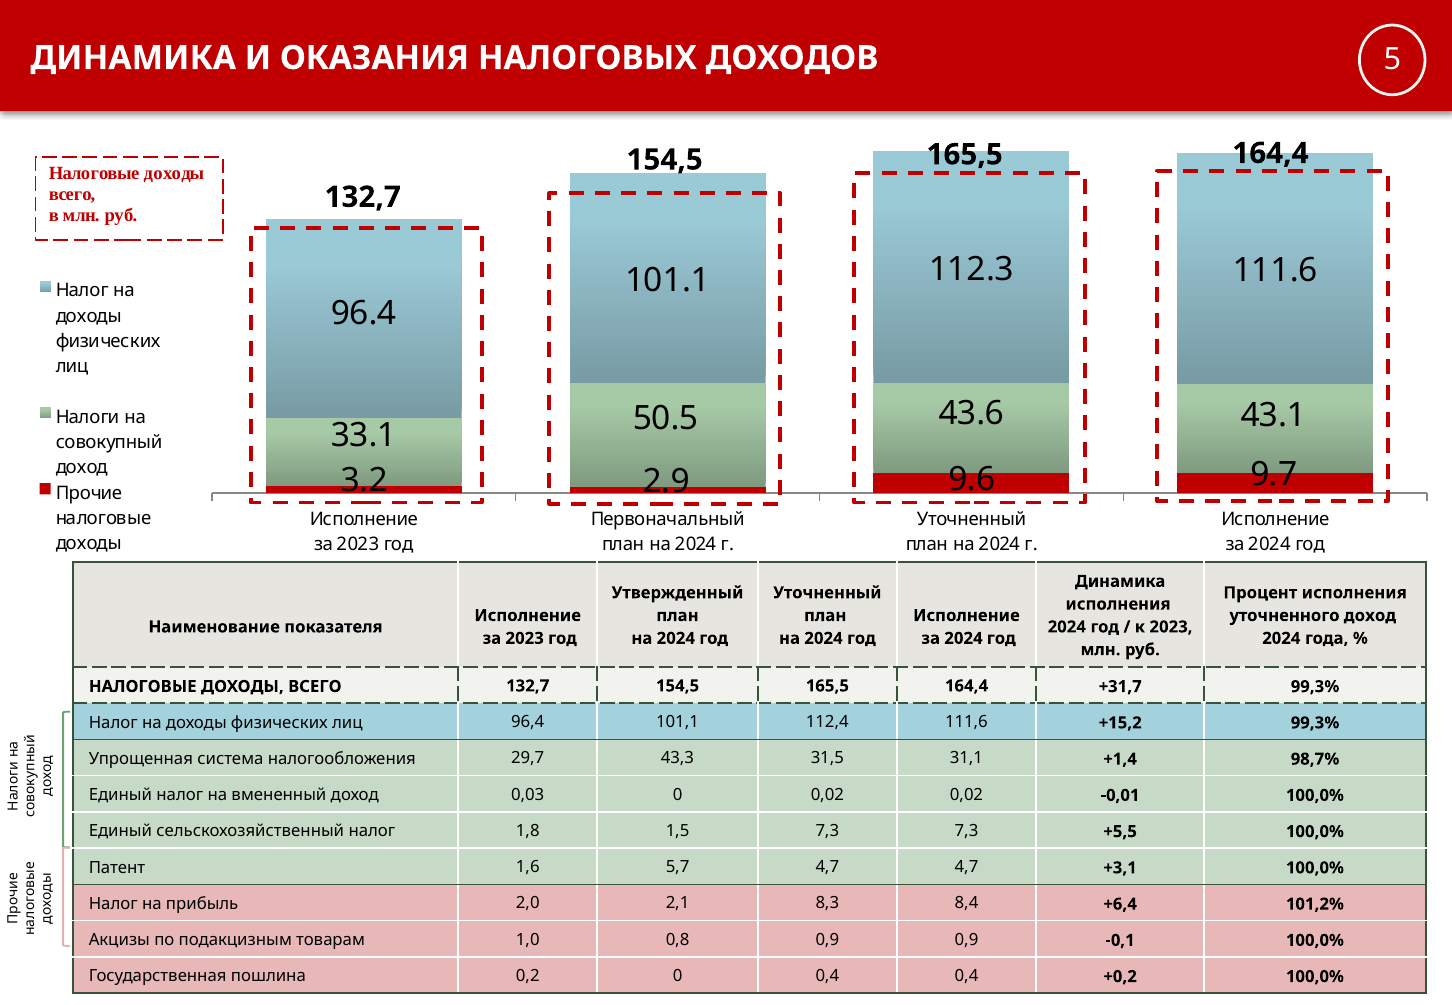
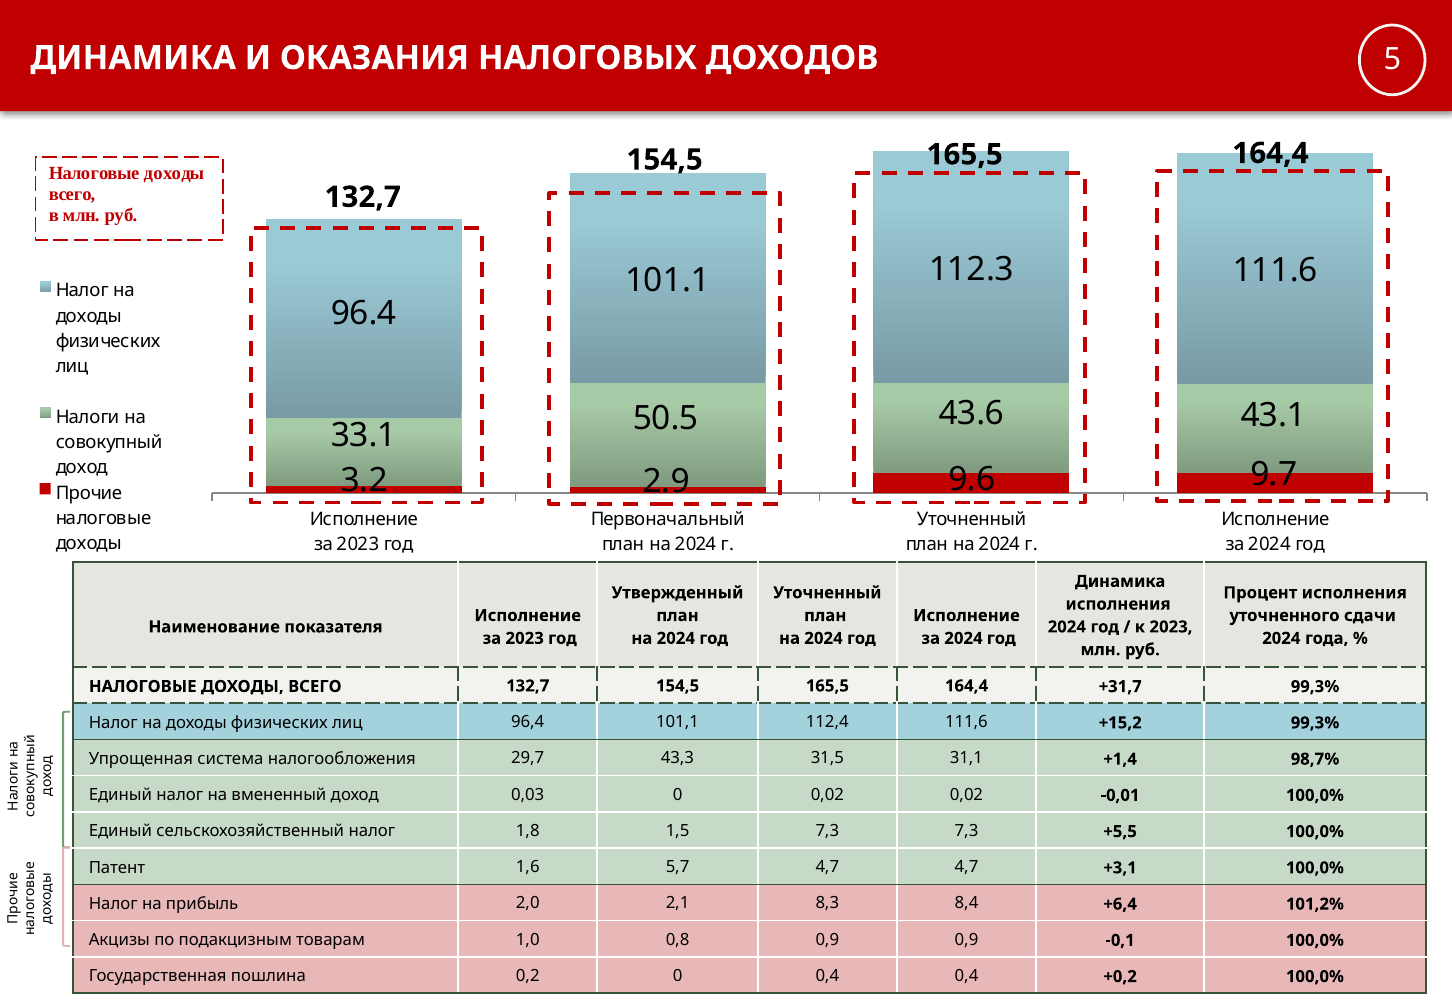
уточненного доход: доход -> сдачи
